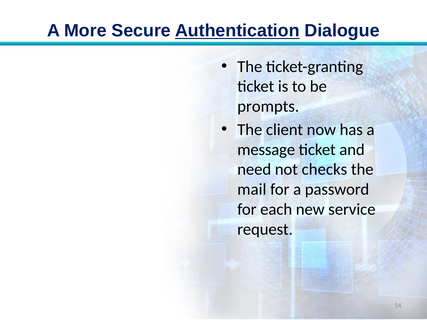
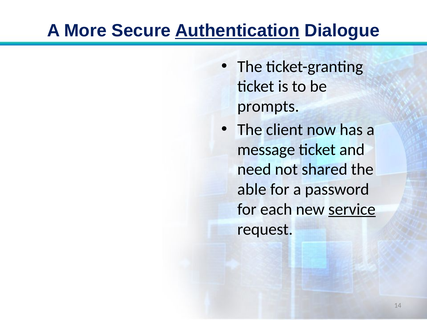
checks: checks -> shared
mail: mail -> able
service underline: none -> present
